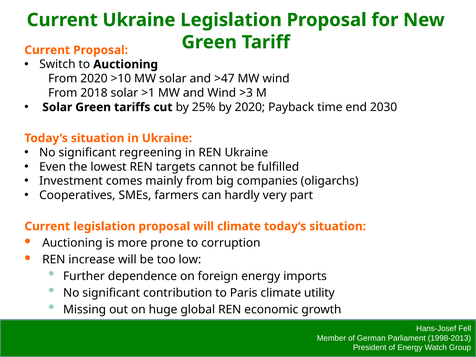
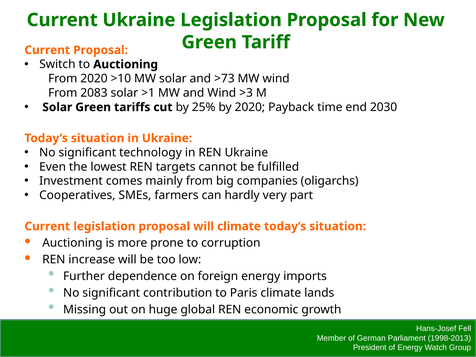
>47: >47 -> >73
2018: 2018 -> 2083
regreening: regreening -> technology
utility: utility -> lands
